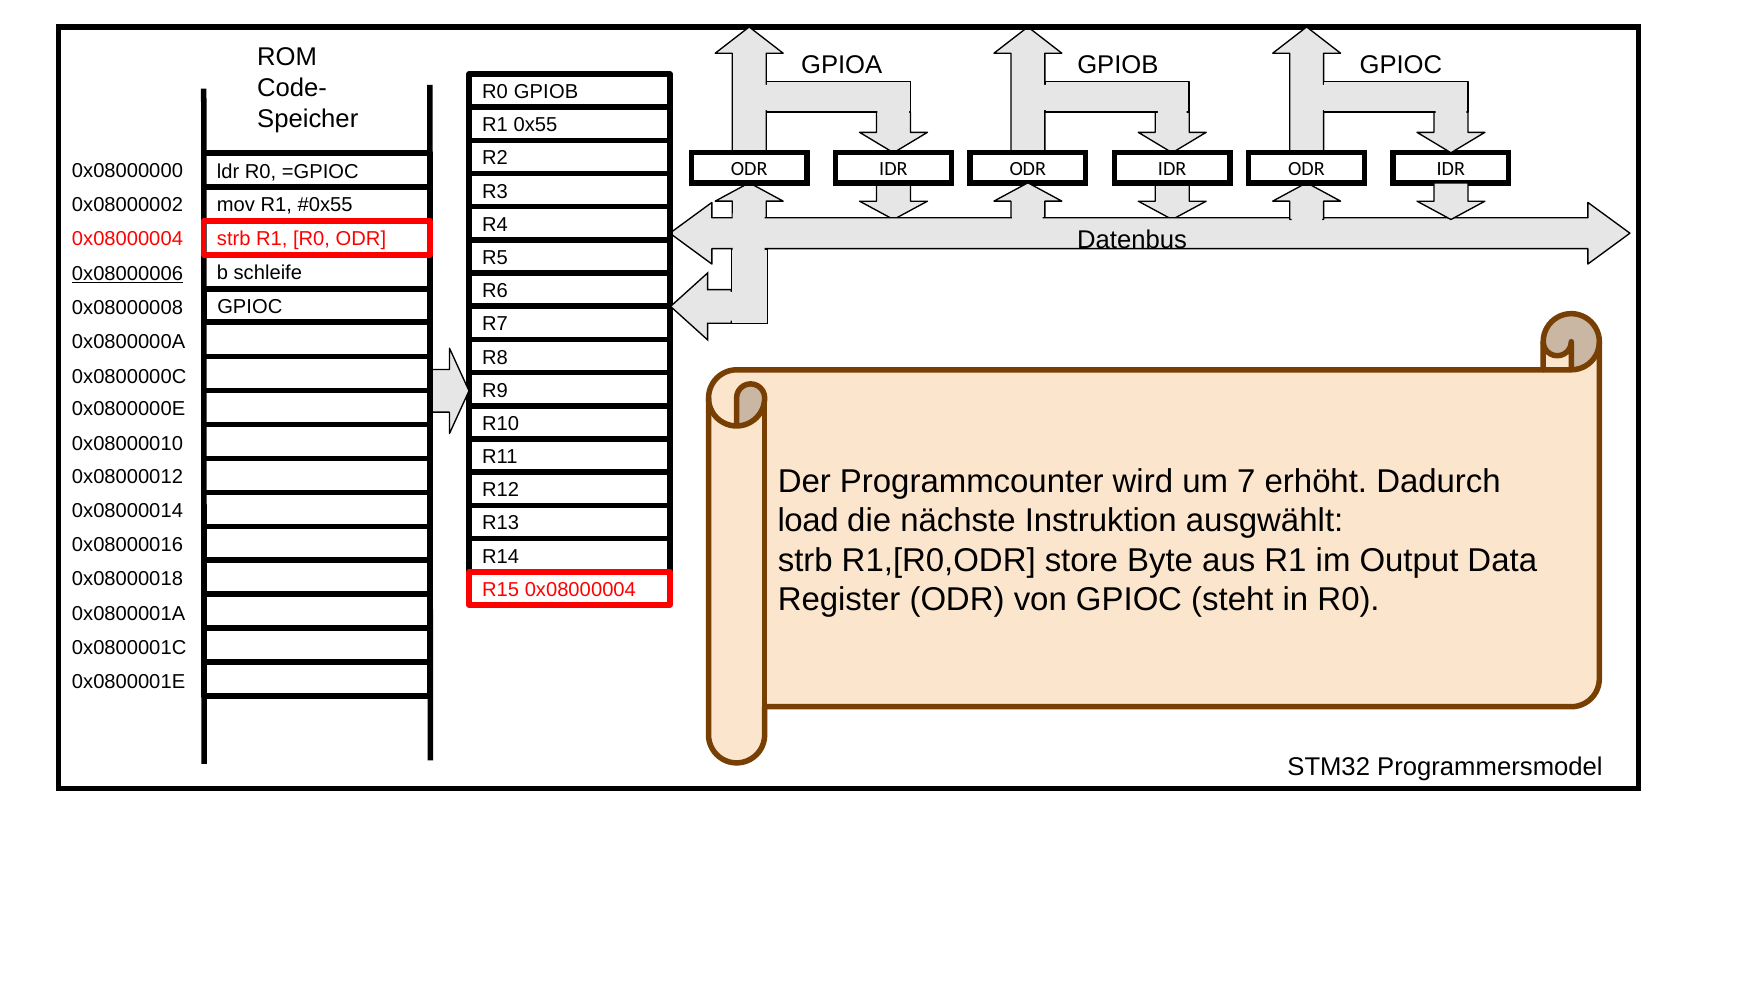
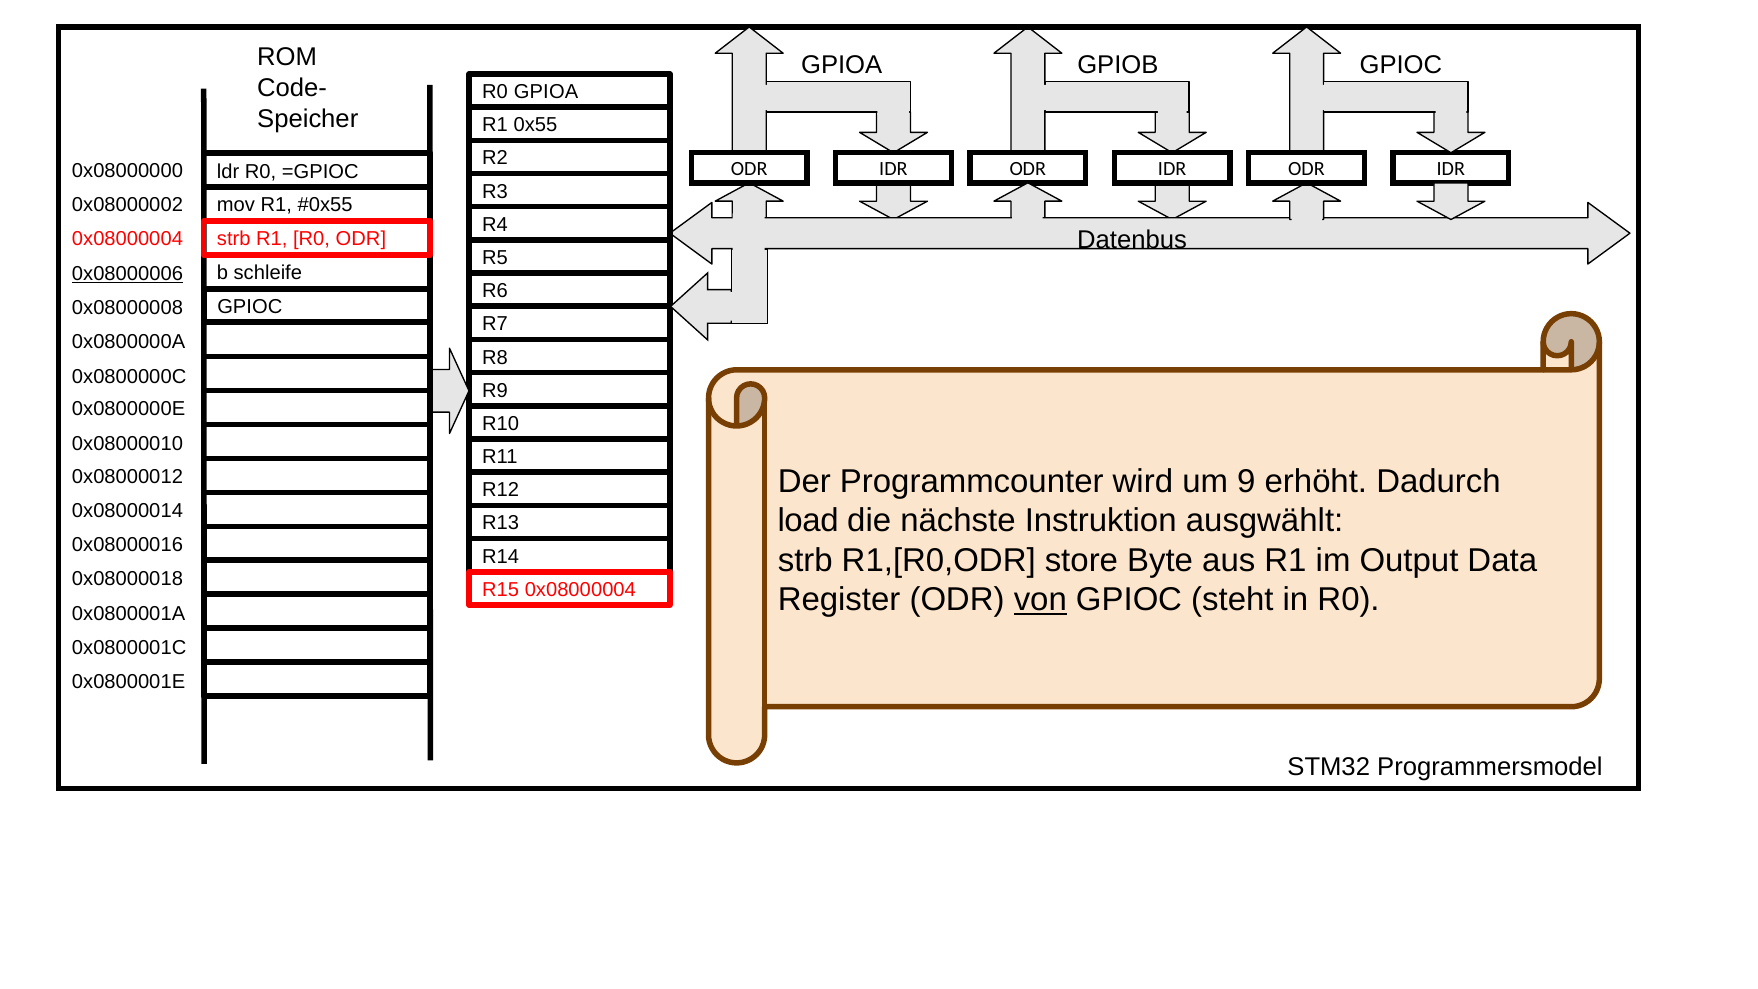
R0 GPIOB: GPIOB -> GPIOA
7: 7 -> 9
von underline: none -> present
